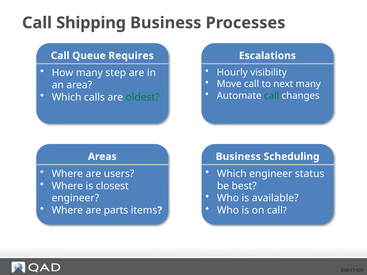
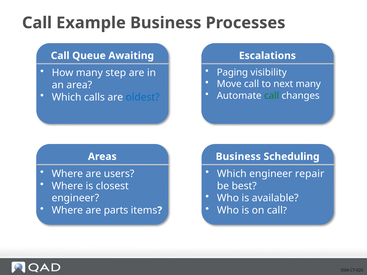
Shipping: Shipping -> Example
Requires: Requires -> Awaiting
Hourly: Hourly -> Paging
oldest colour: green -> blue
status: status -> repair
